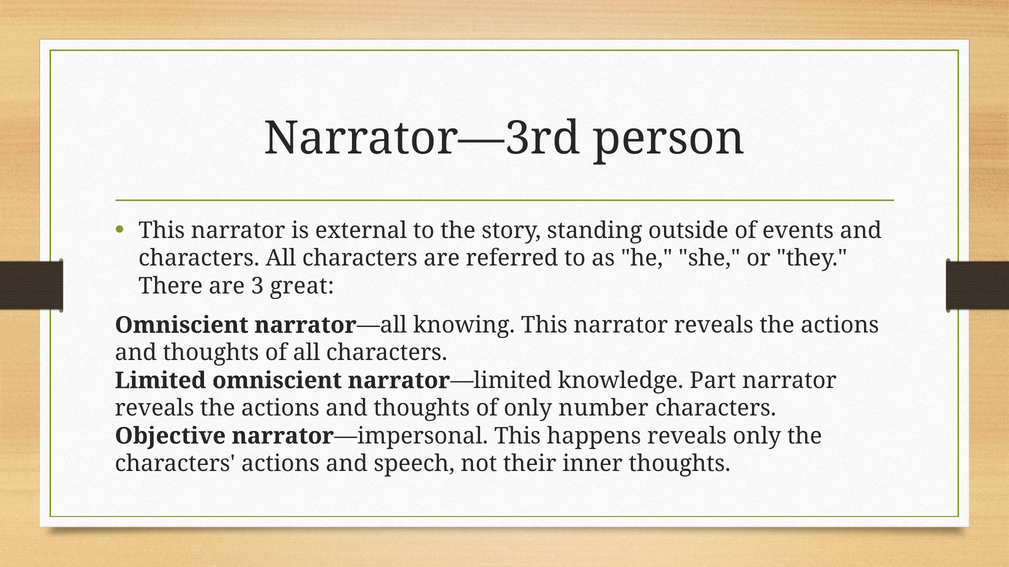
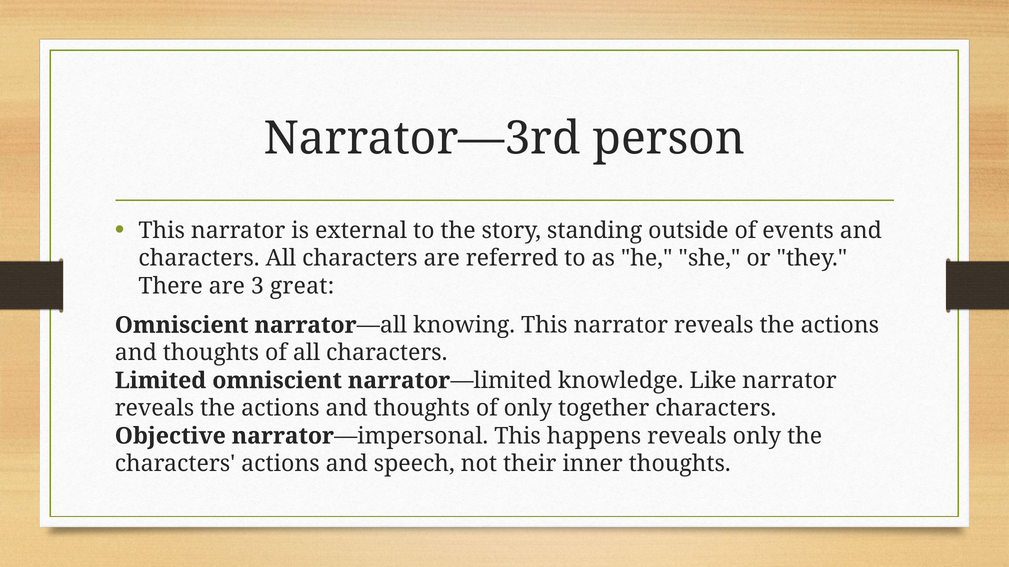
Part: Part -> Like
number: number -> together
